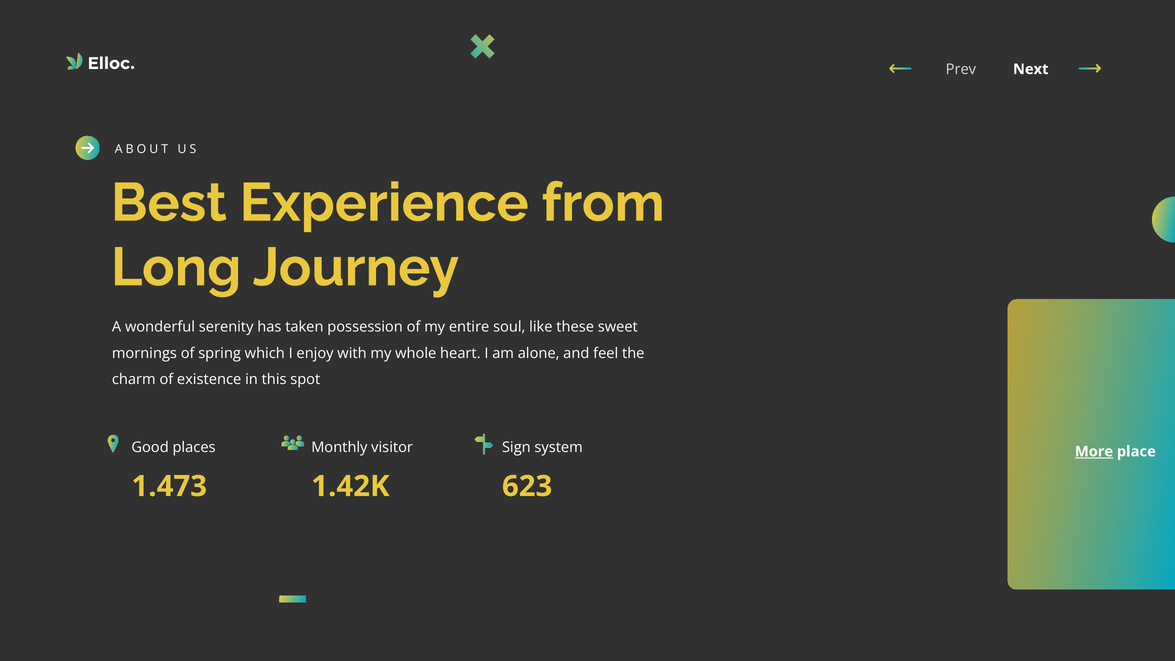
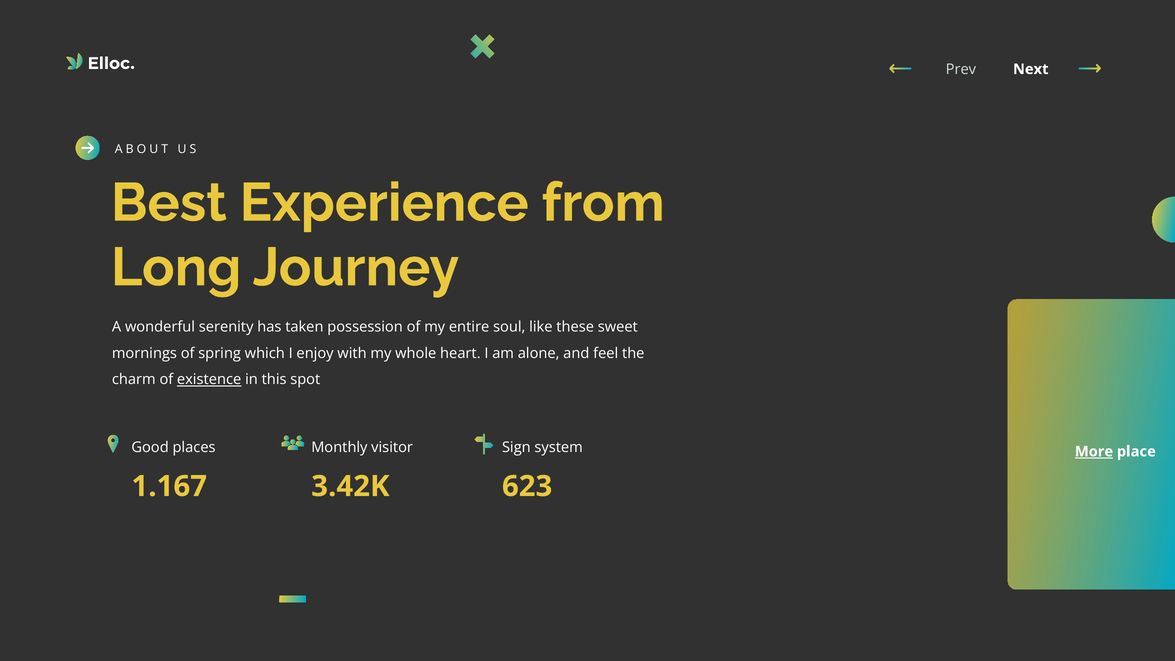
existence underline: none -> present
1.473: 1.473 -> 1.167
1.42K: 1.42K -> 3.42K
